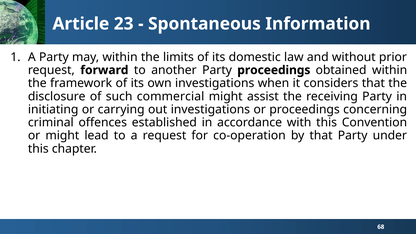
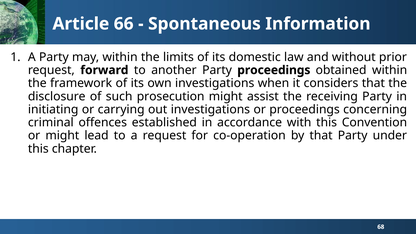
23: 23 -> 66
commercial: commercial -> prosecution
